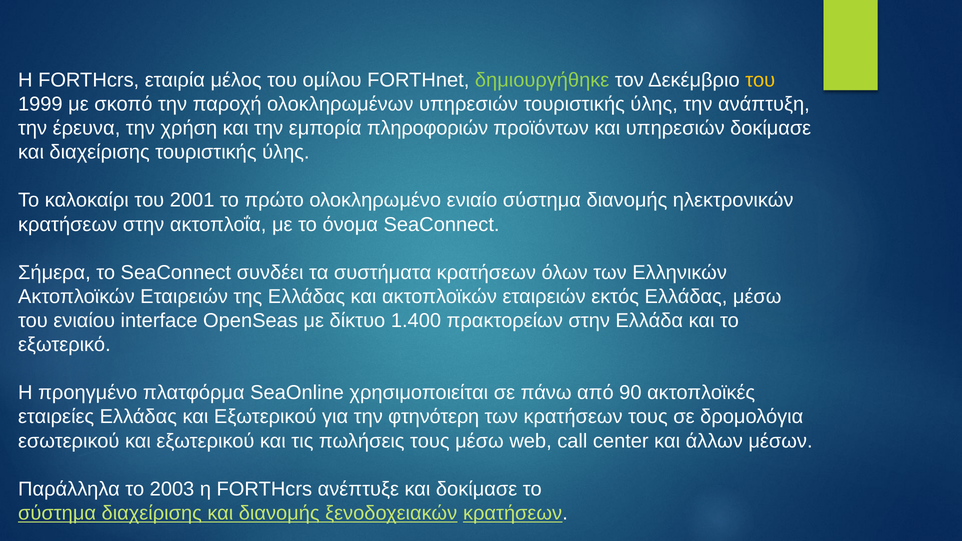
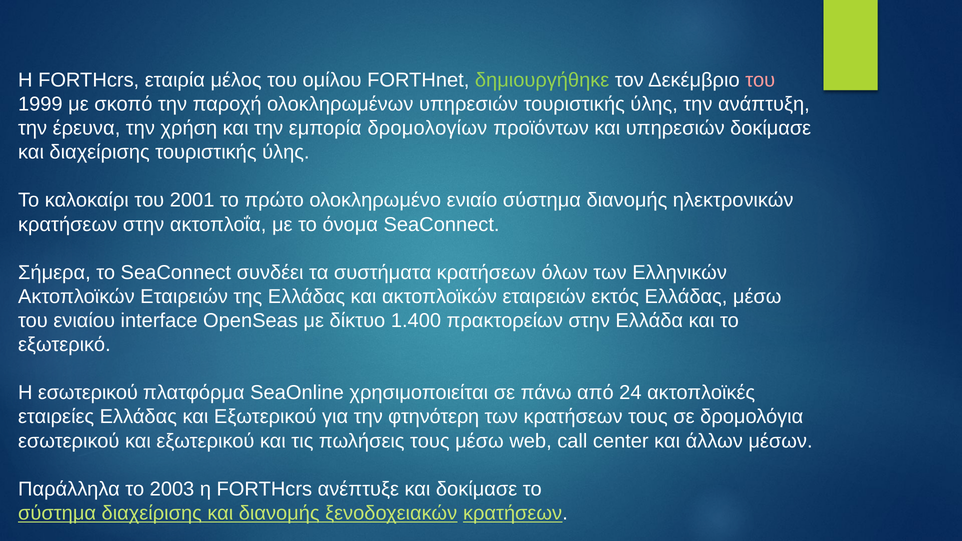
του at (760, 80) colour: yellow -> pink
πληροφοριών: πληροφοριών -> δρομολογίων
Η προηγμένο: προηγμένο -> εσωτερικού
90: 90 -> 24
